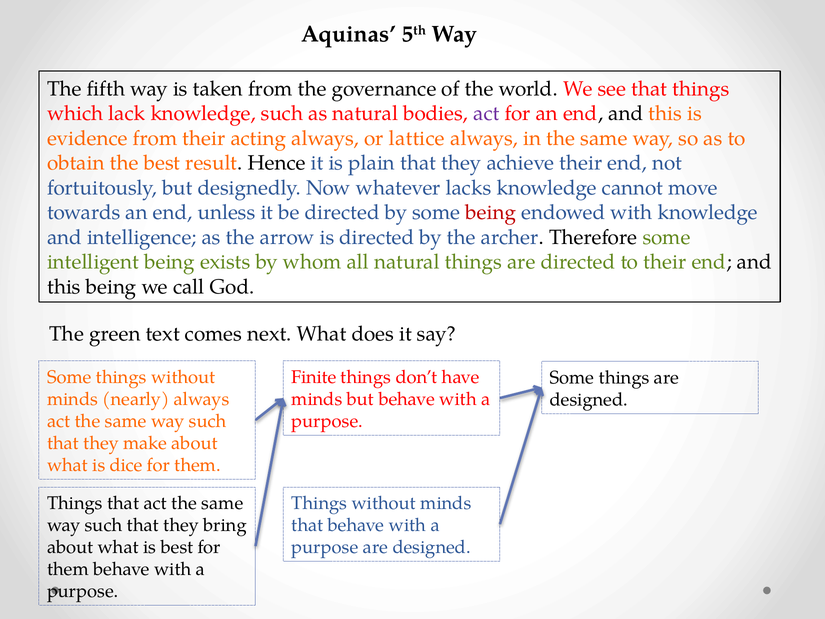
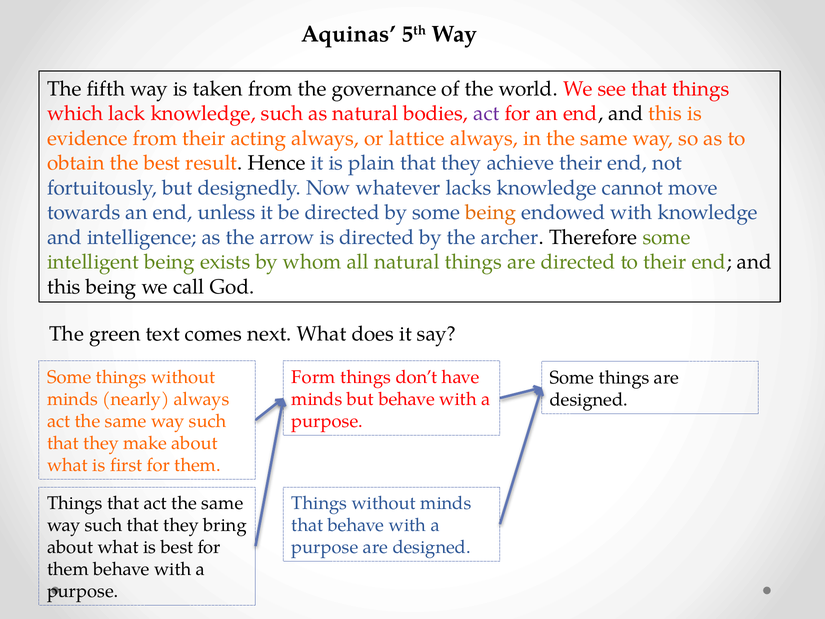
being at (491, 213) colour: red -> orange
Finite: Finite -> Form
dice: dice -> first
